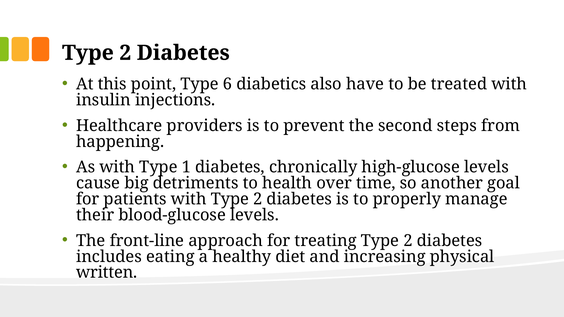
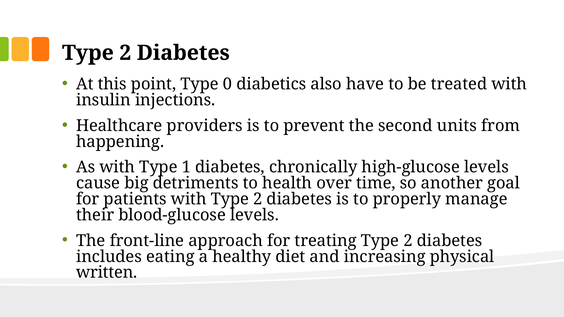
6: 6 -> 0
steps: steps -> units
